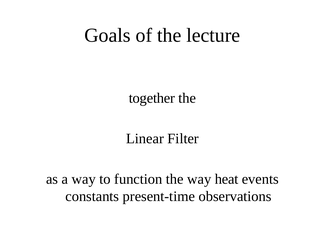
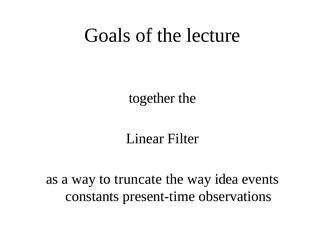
function: function -> truncate
heat: heat -> idea
